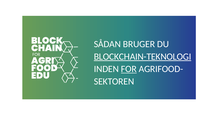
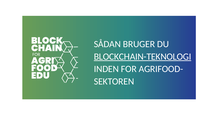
FOR underline: present -> none
